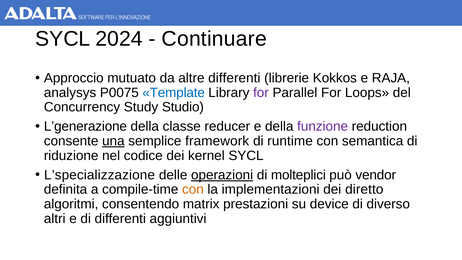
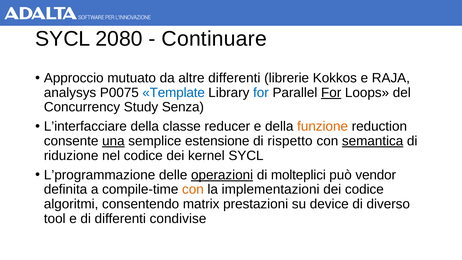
2024: 2024 -> 2080
for at (261, 93) colour: purple -> blue
For at (331, 93) underline: none -> present
Studio: Studio -> Senza
L’generazione: L’generazione -> L’interfacciare
funzione colour: purple -> orange
framework: framework -> estensione
runtime: runtime -> rispetto
semantica underline: none -> present
L’specializzazione: L’specializzazione -> L’programmazione
dei diretto: diretto -> codice
altri: altri -> tool
aggiuntivi: aggiuntivi -> condivise
